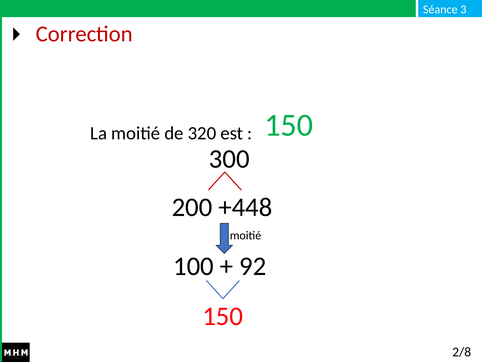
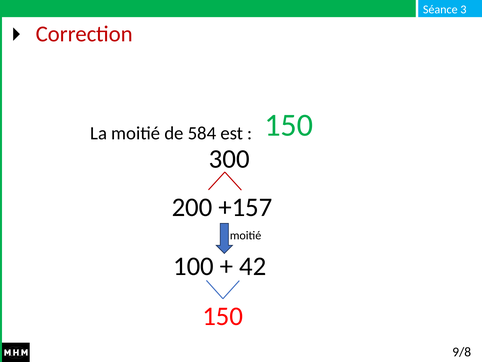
320: 320 -> 584
+448: +448 -> +157
92: 92 -> 42
2/8: 2/8 -> 9/8
